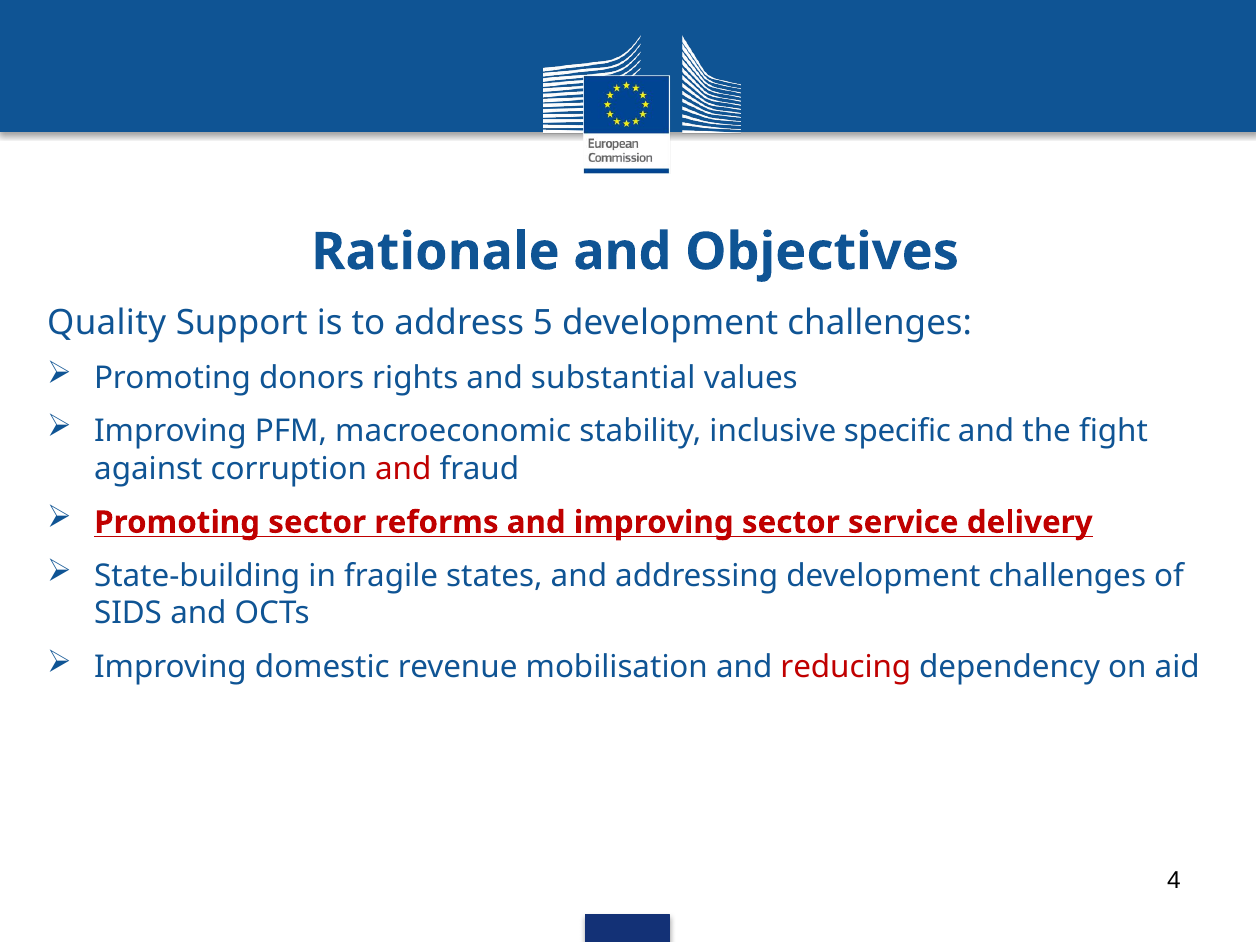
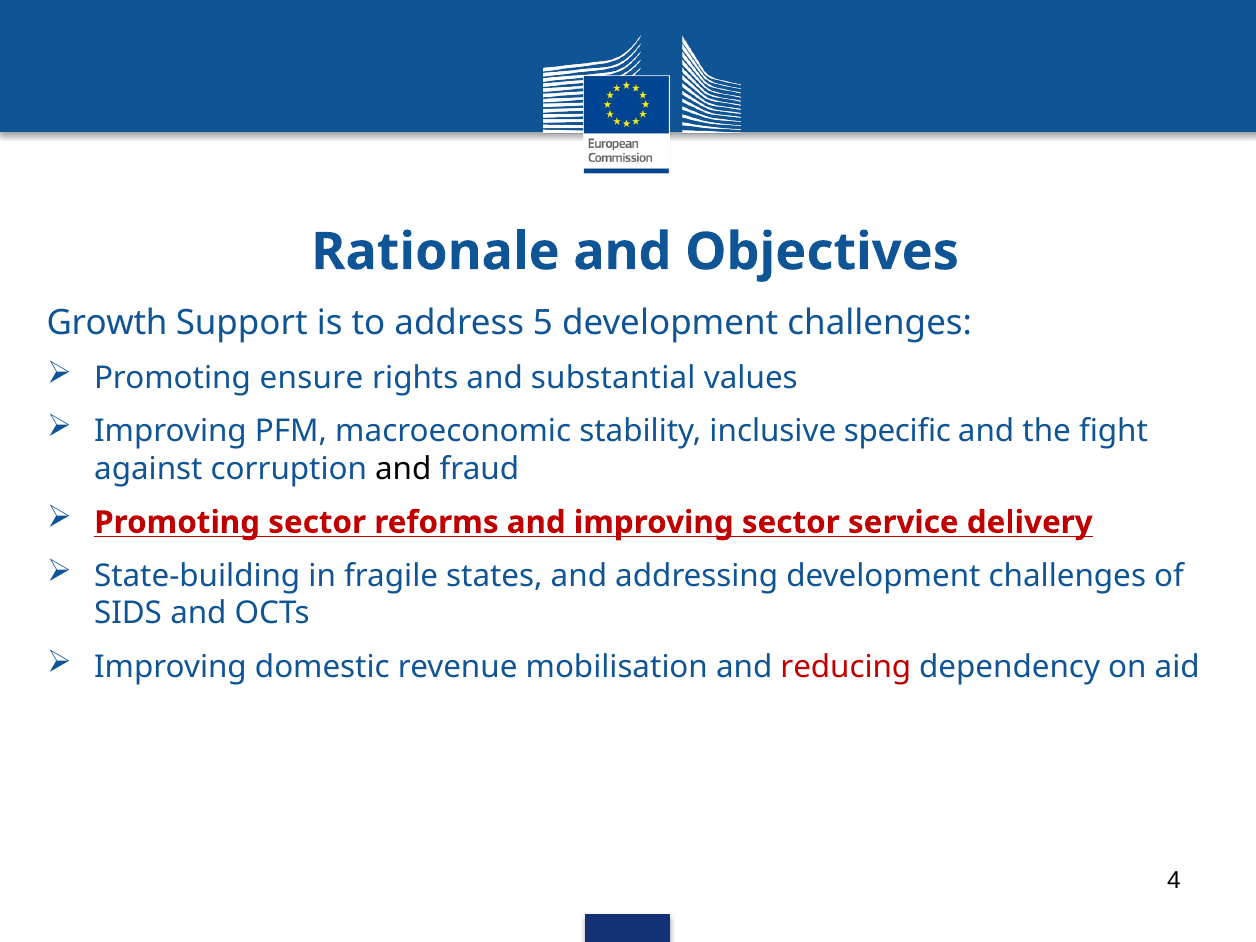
Quality: Quality -> Growth
donors: donors -> ensure
and at (403, 469) colour: red -> black
